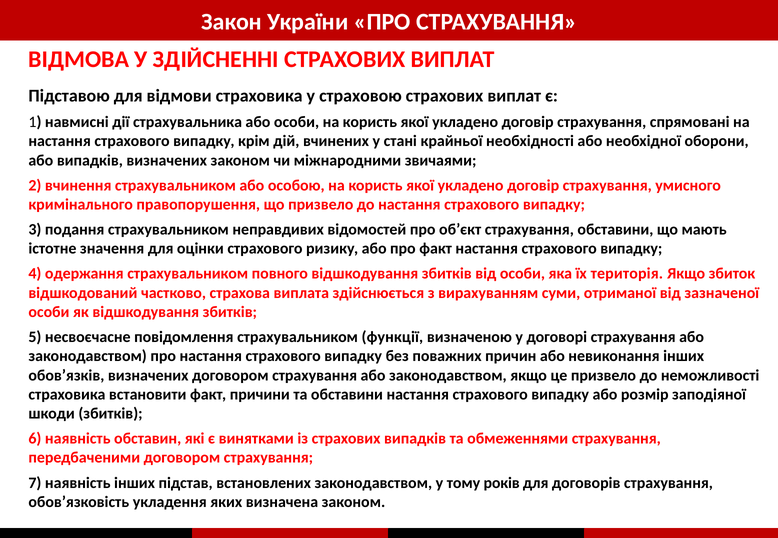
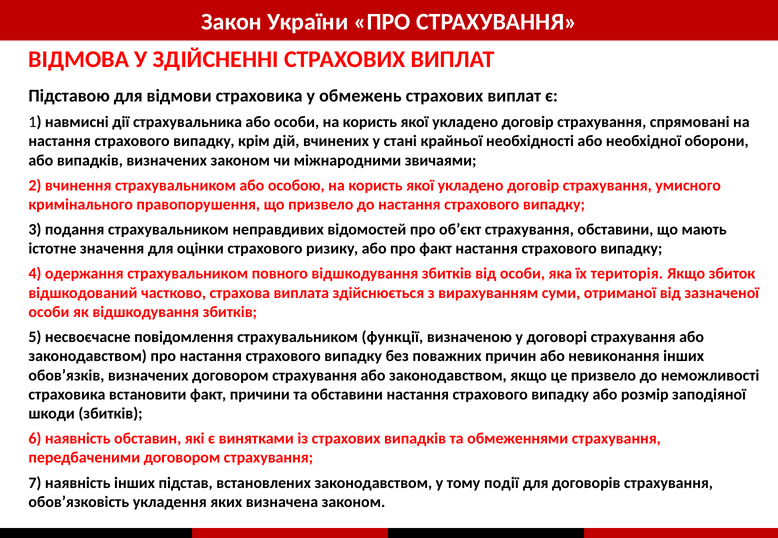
страховою: страховою -> обмежень
років: років -> події
